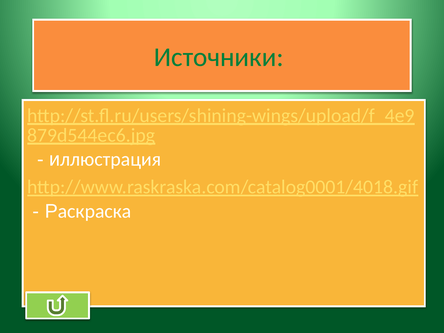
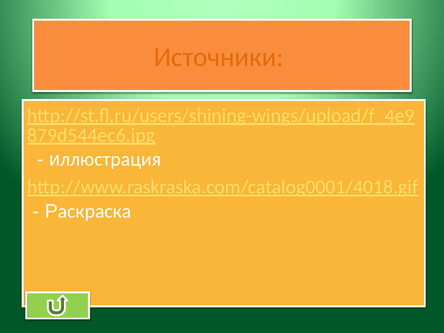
Источники colour: green -> orange
